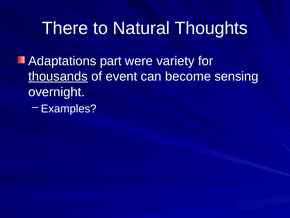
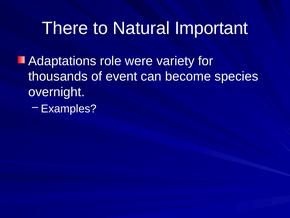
Thoughts: Thoughts -> Important
part: part -> role
thousands underline: present -> none
sensing: sensing -> species
